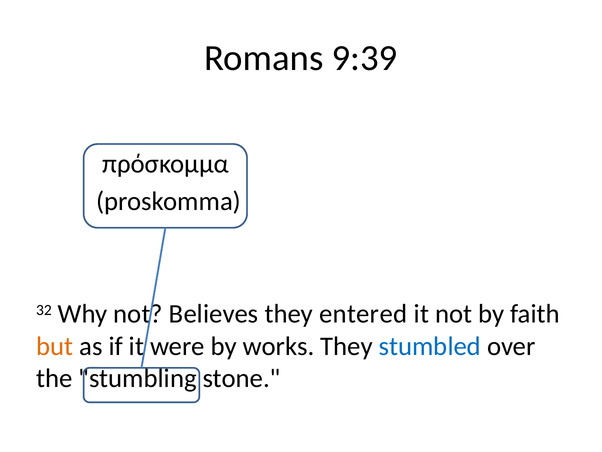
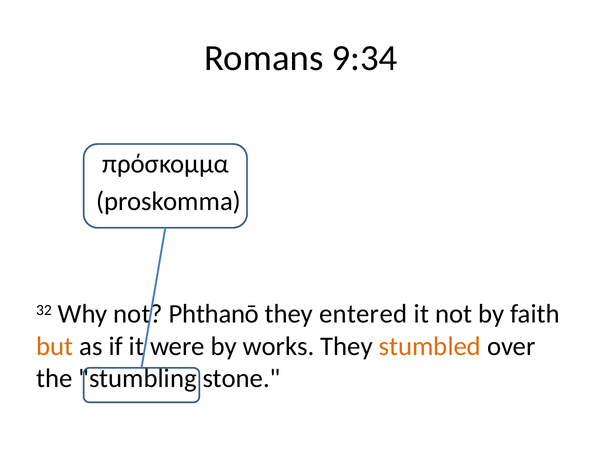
9:39: 9:39 -> 9:34
Believes: Believes -> Phthanō
stumbled colour: blue -> orange
